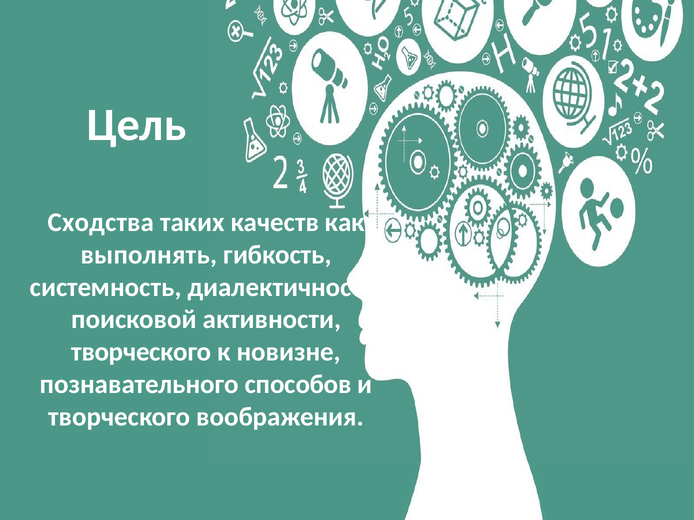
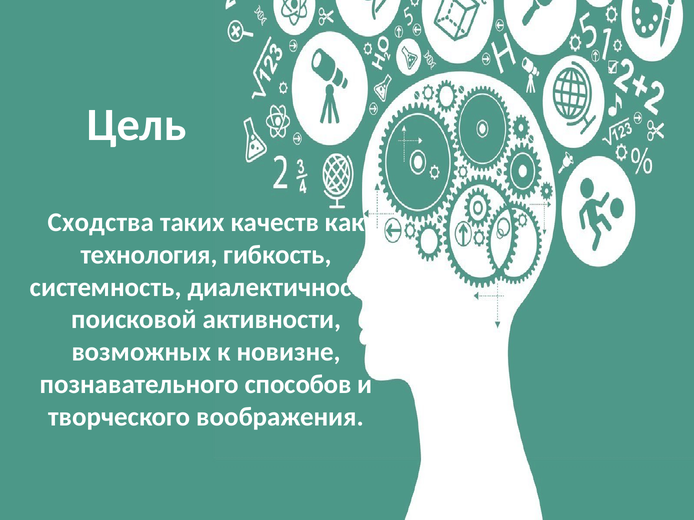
выполнять: выполнять -> технология
творческого at (141, 352): творческого -> возможных
